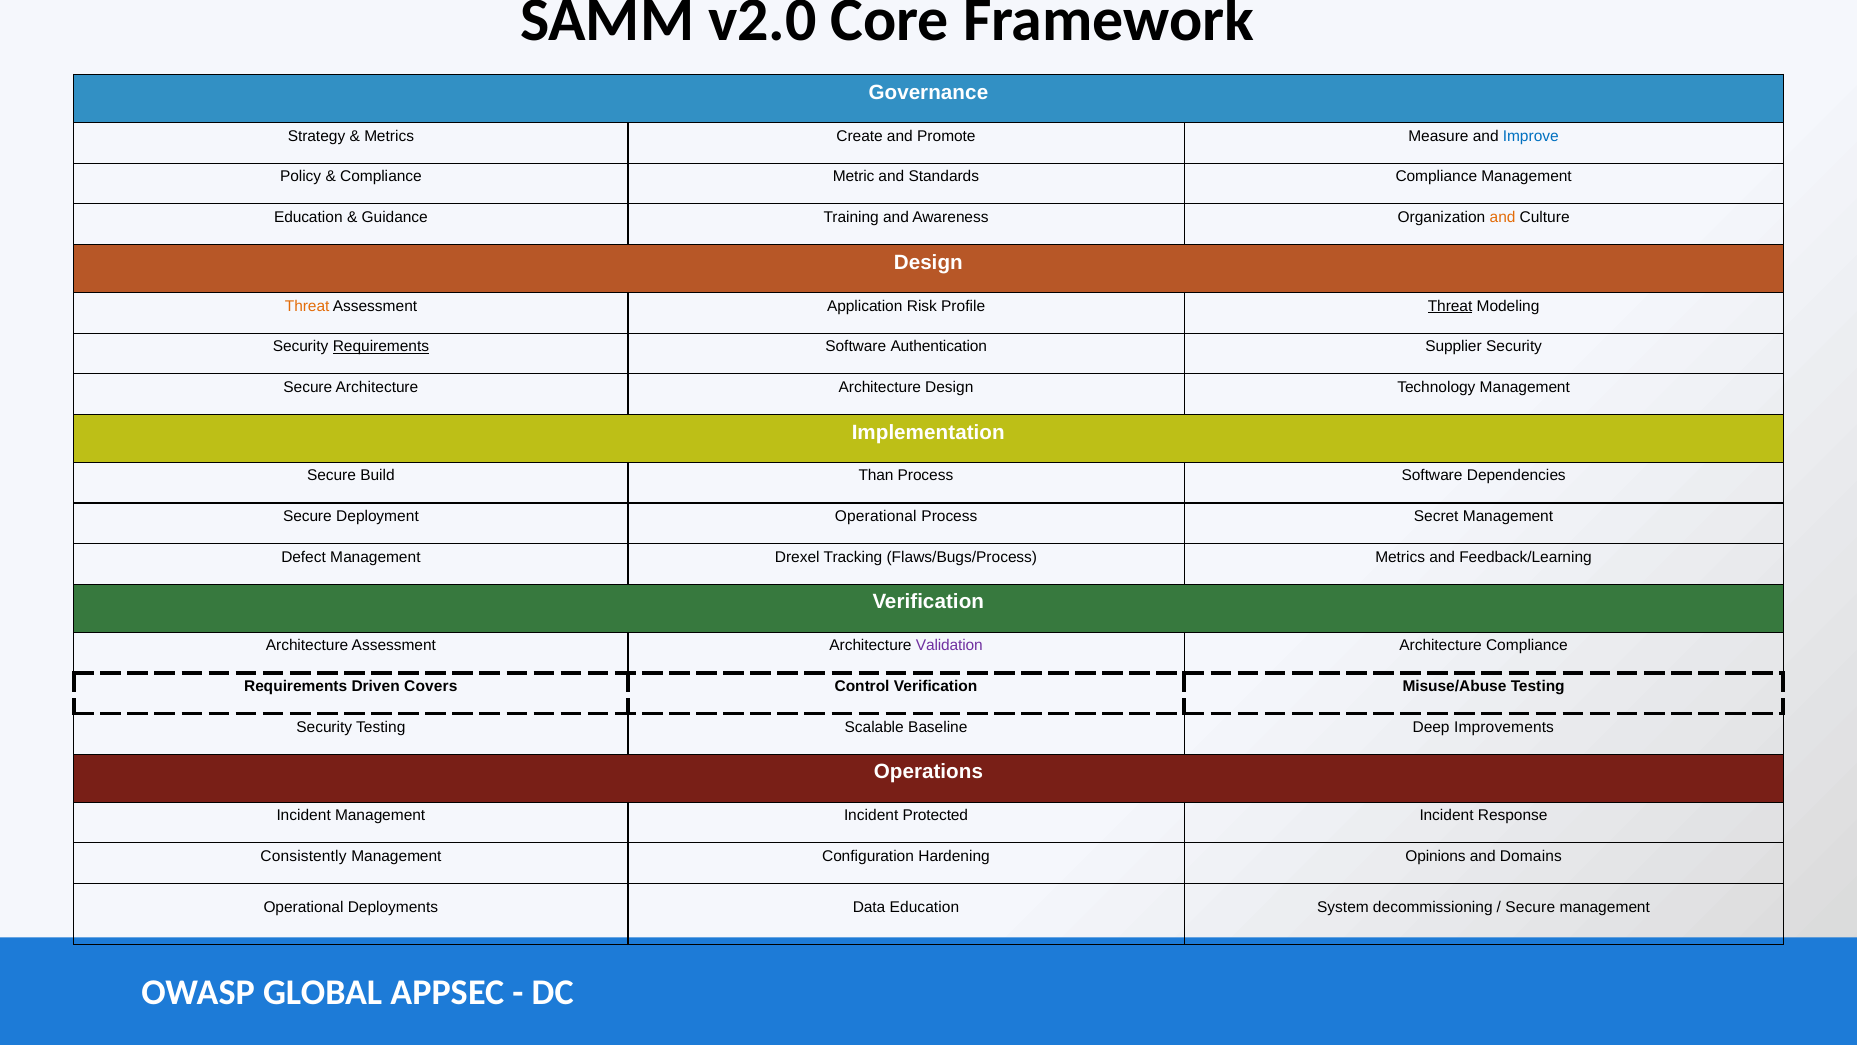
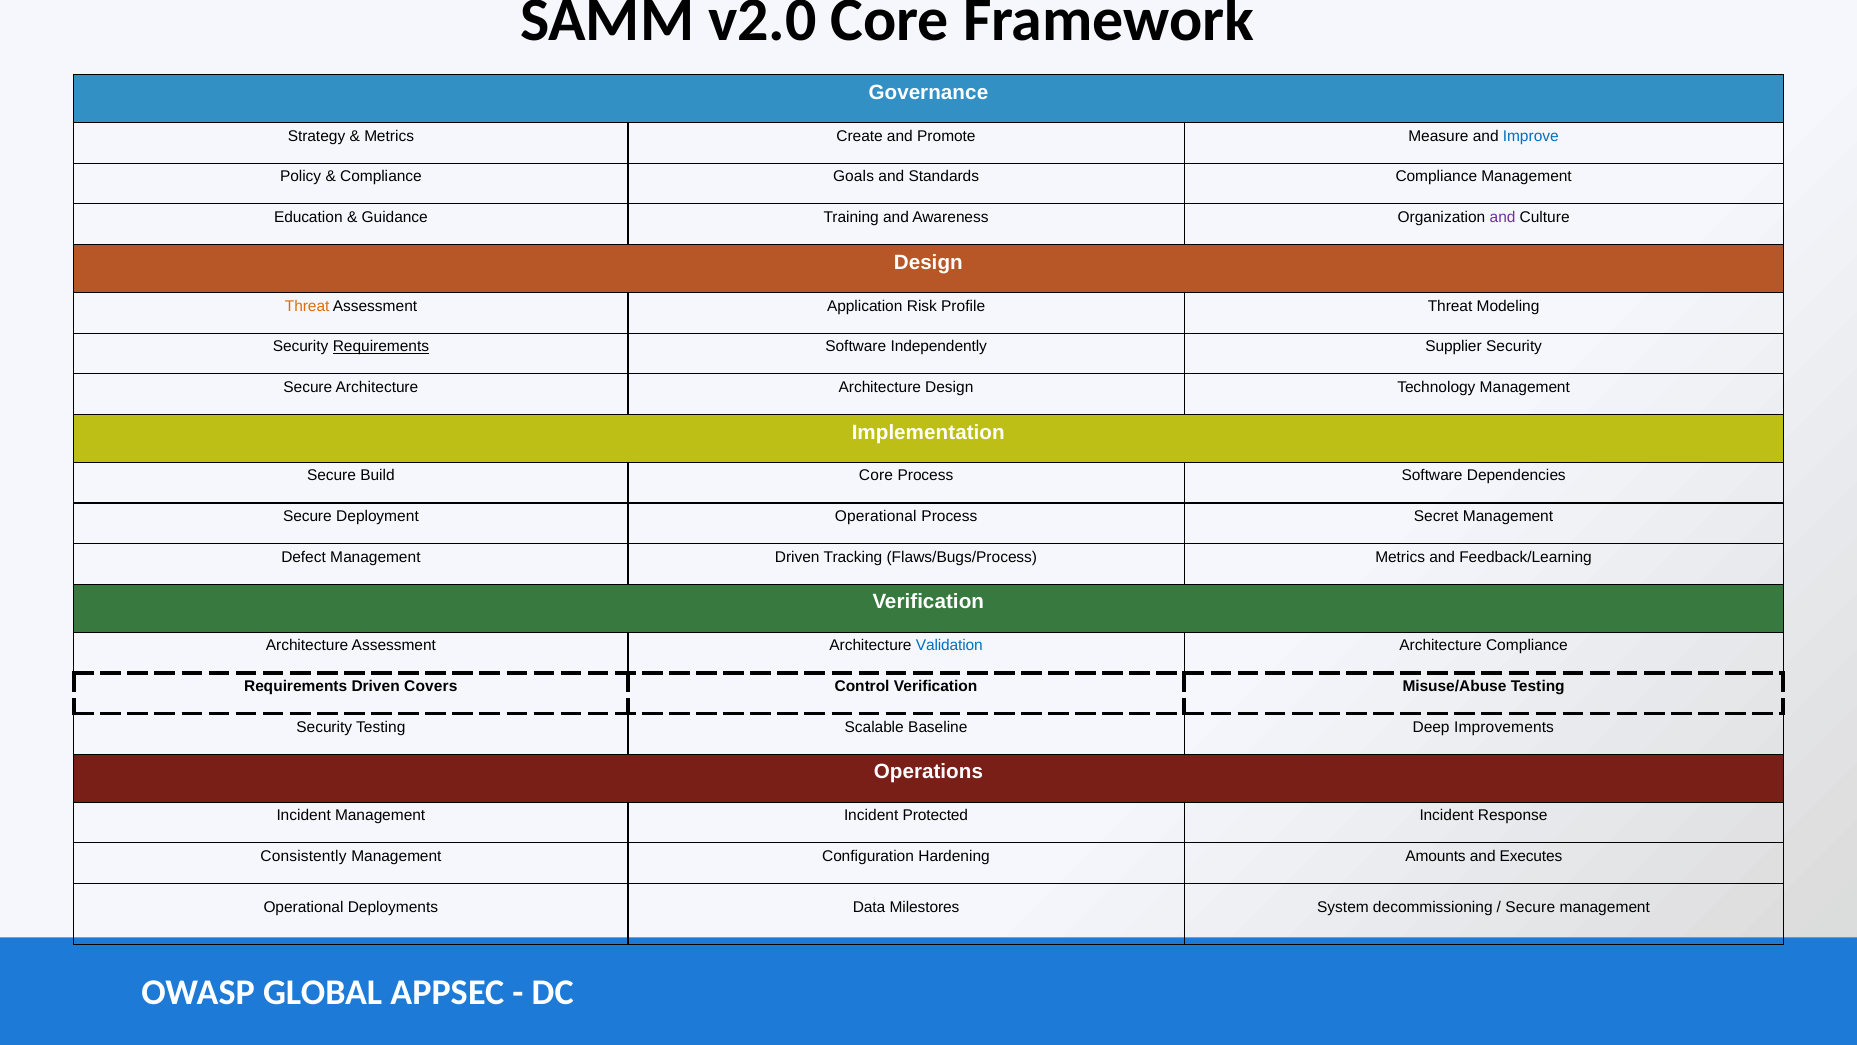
Metric: Metric -> Goals
and at (1503, 217) colour: orange -> purple
Threat at (1450, 306) underline: present -> none
Authentication: Authentication -> Independently
Build Than: Than -> Core
Management Drexel: Drexel -> Driven
Validation colour: purple -> blue
Opinions: Opinions -> Amounts
Domains: Domains -> Executes
Data Education: Education -> Milestores
